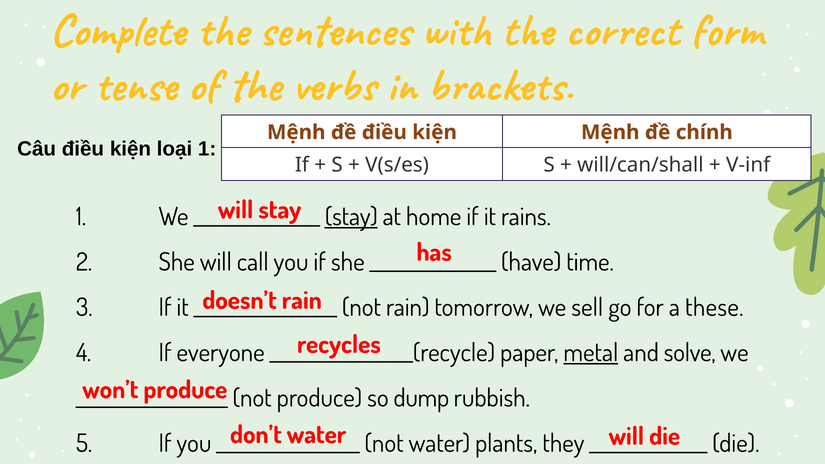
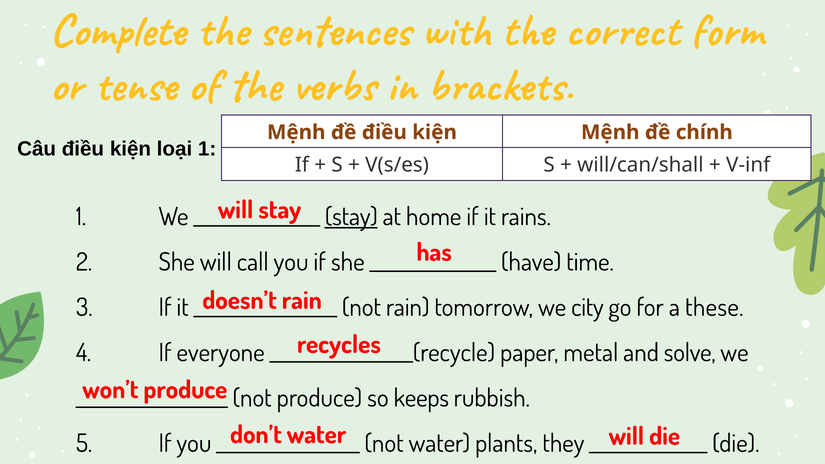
sell: sell -> city
metal underline: present -> none
dump: dump -> keeps
